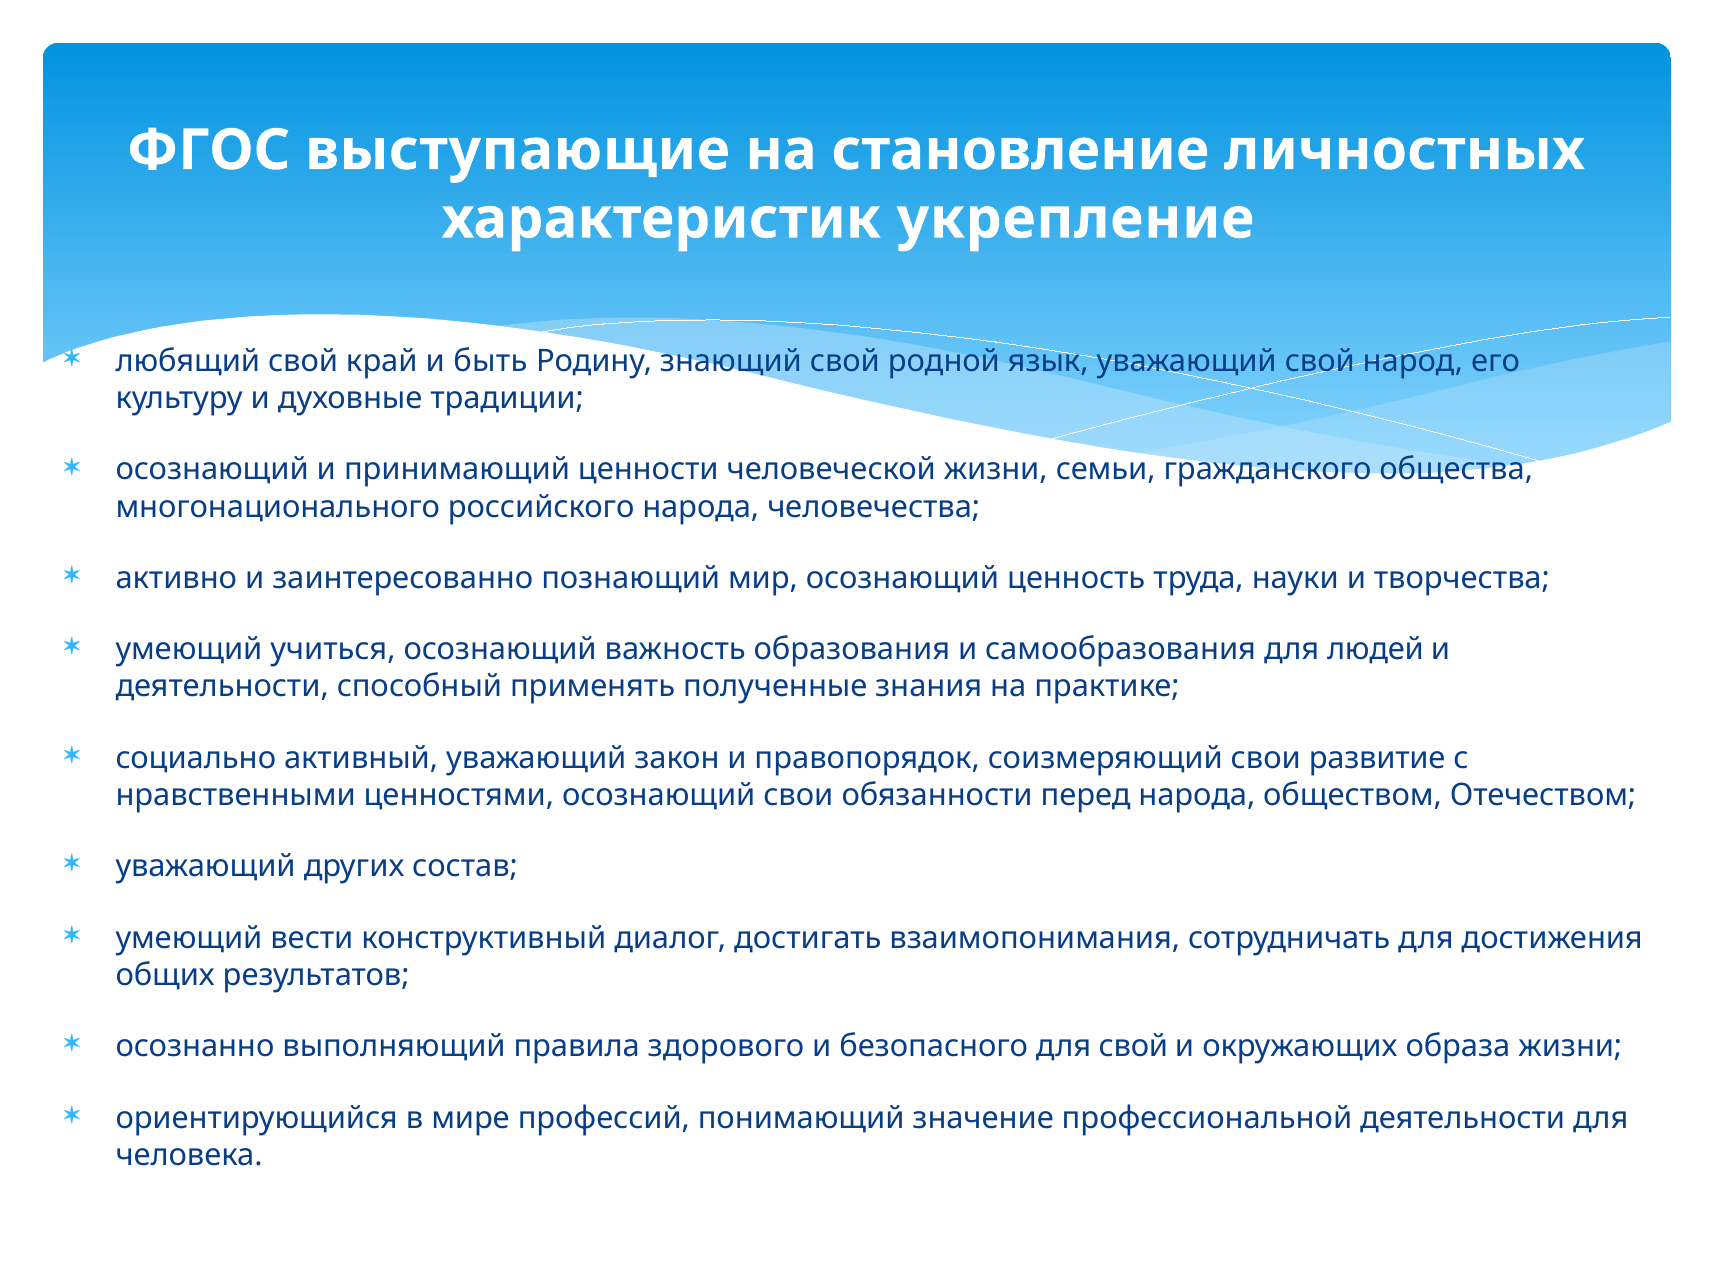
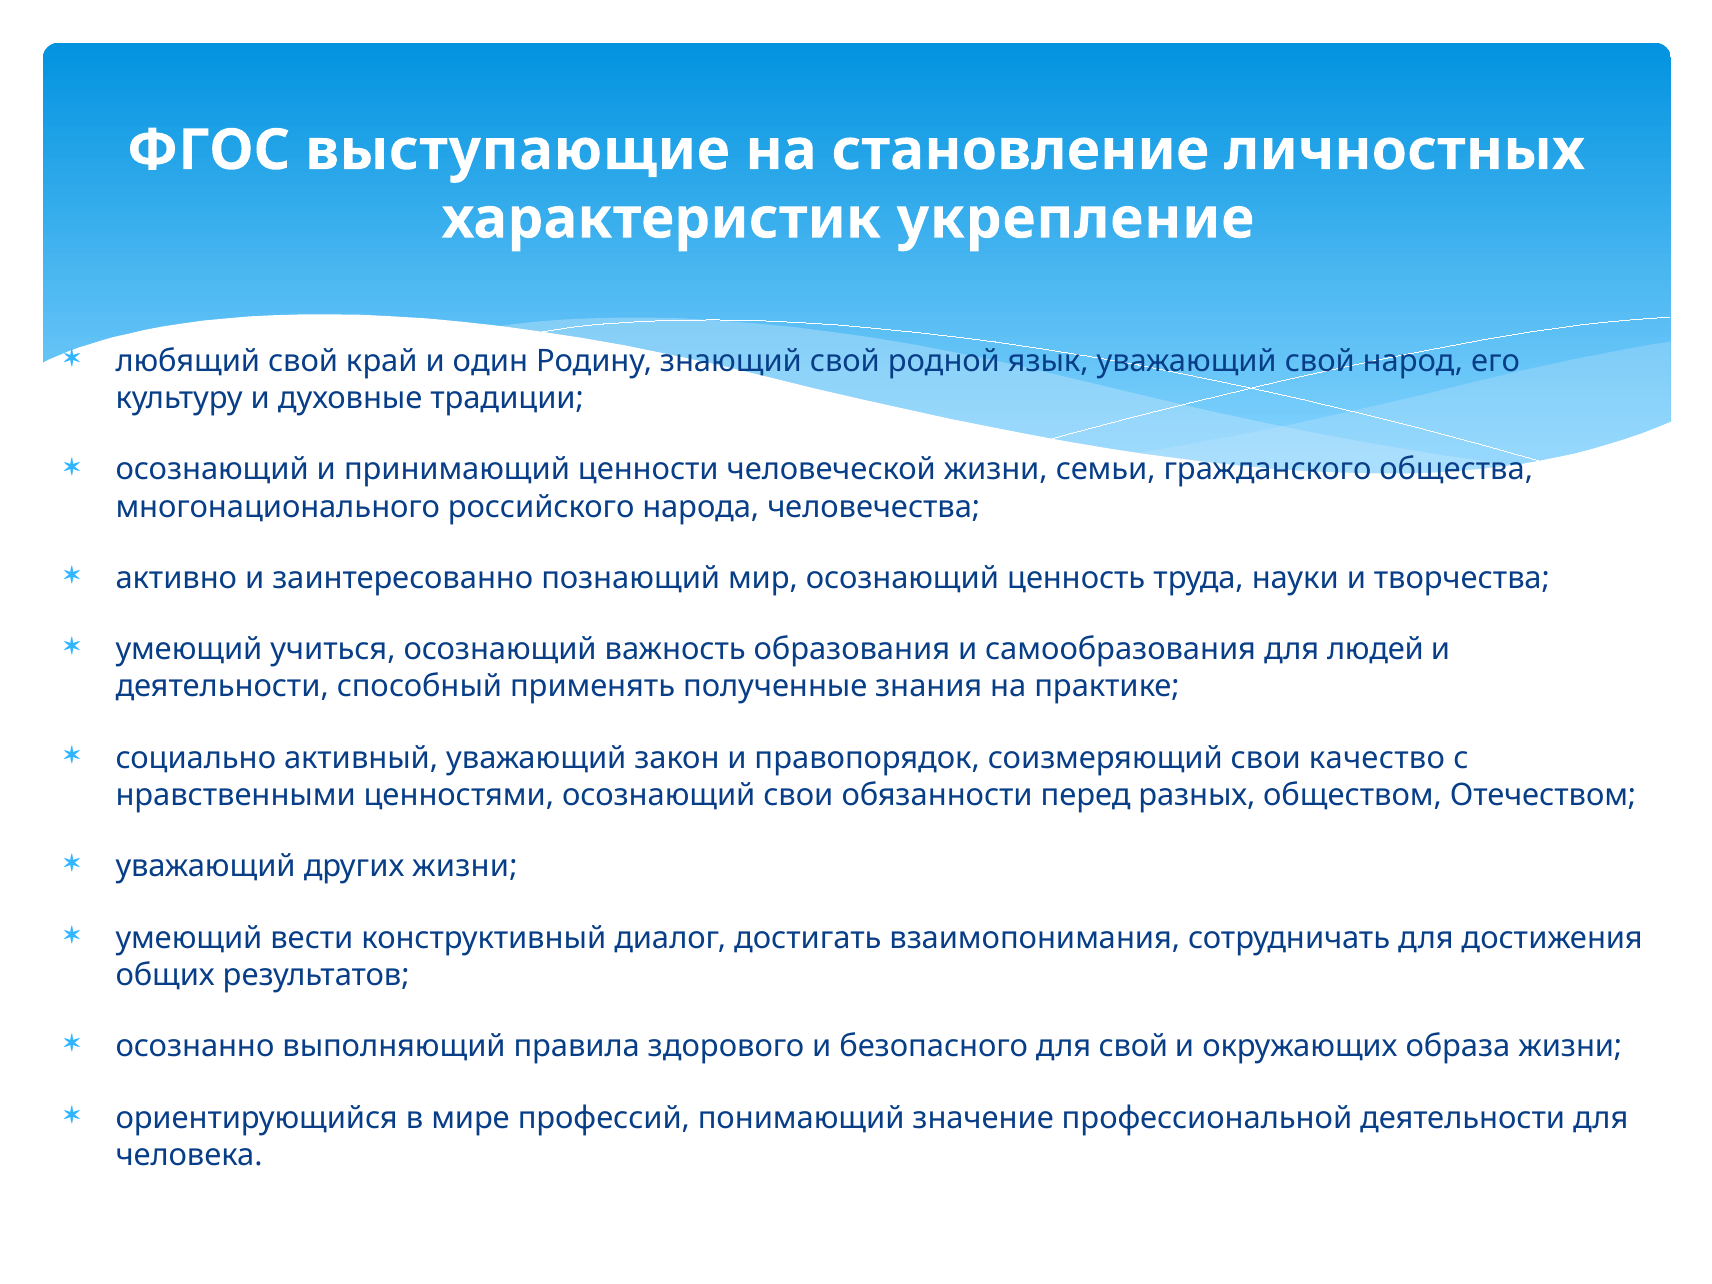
быть: быть -> один
развитие: развитие -> качество
перед народа: народа -> разных
других состав: состав -> жизни
